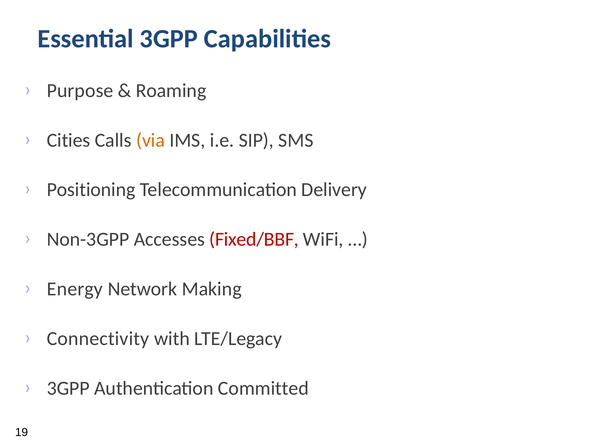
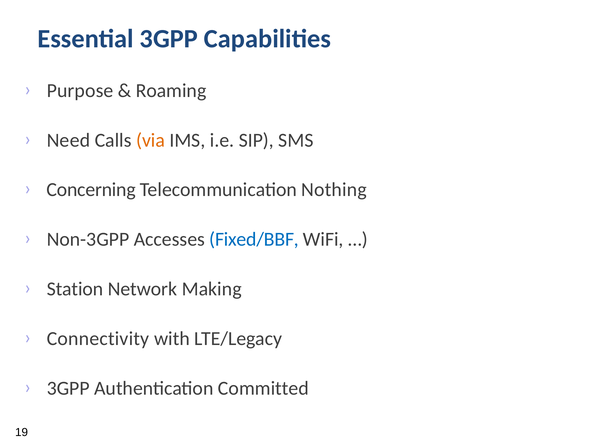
Cities: Cities -> Need
Positioning: Positioning -> Concerning
Delivery: Delivery -> Nothing
Fixed/BBF colour: red -> blue
Energy: Energy -> Station
